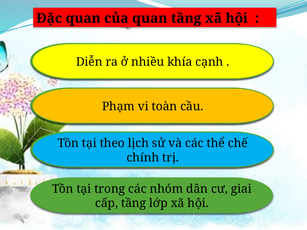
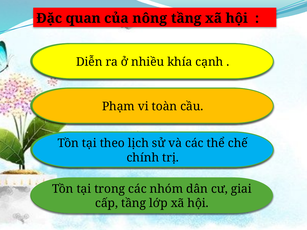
của quan: quan -> nông
